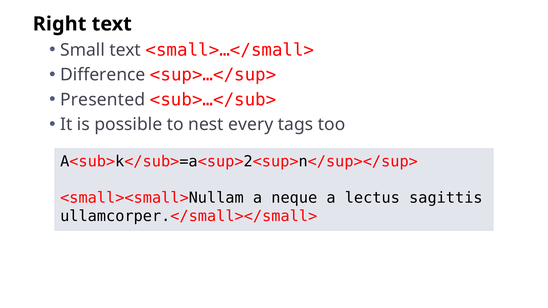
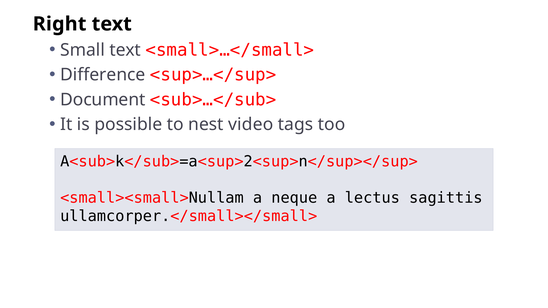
Presented: Presented -> Document
every: every -> video
